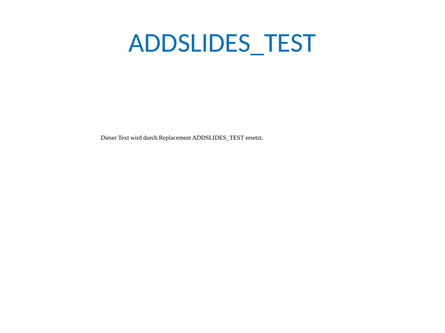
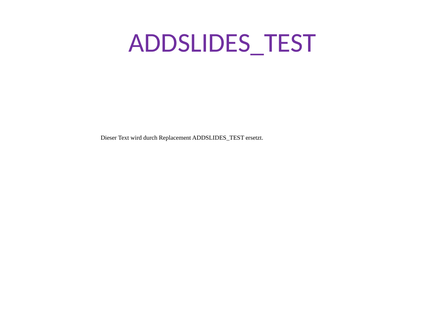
ADDSLIDES_TEST at (222, 43) colour: blue -> purple
